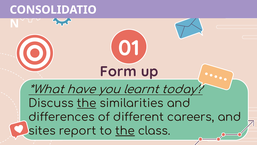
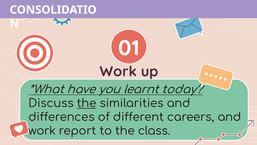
Form at (118, 71): Form -> Work
sites at (42, 130): sites -> work
the at (125, 130) underline: present -> none
